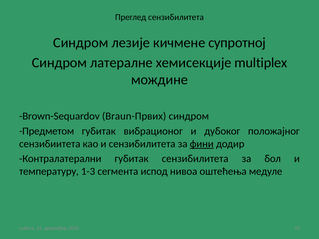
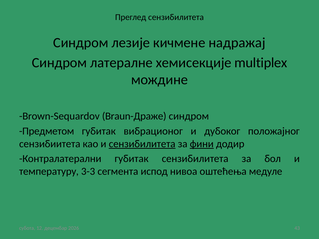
супротној: супротној -> надражај
Braun-Првих: Braun-Првих -> Braun-Драже
сензибилитета at (142, 144) underline: none -> present
1-3: 1-3 -> 3-3
